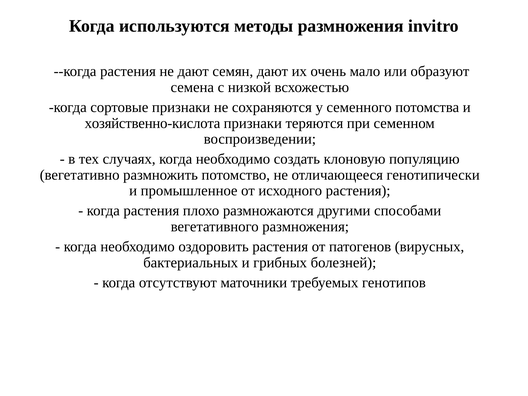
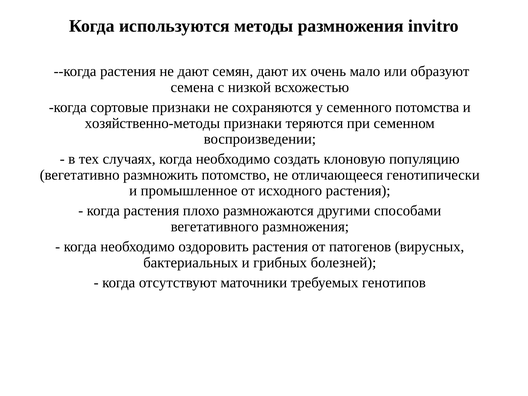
хозяйственно-кислота: хозяйственно-кислота -> хозяйственно-методы
